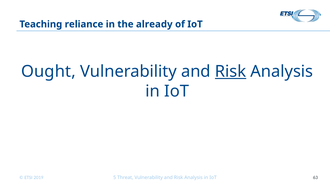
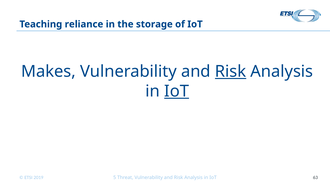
already: already -> storage
Ought: Ought -> Makes
IoT at (177, 92) underline: none -> present
